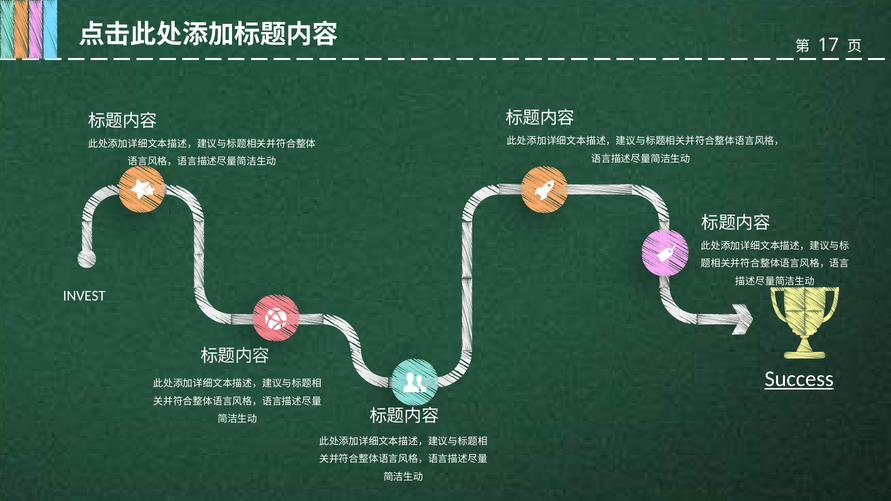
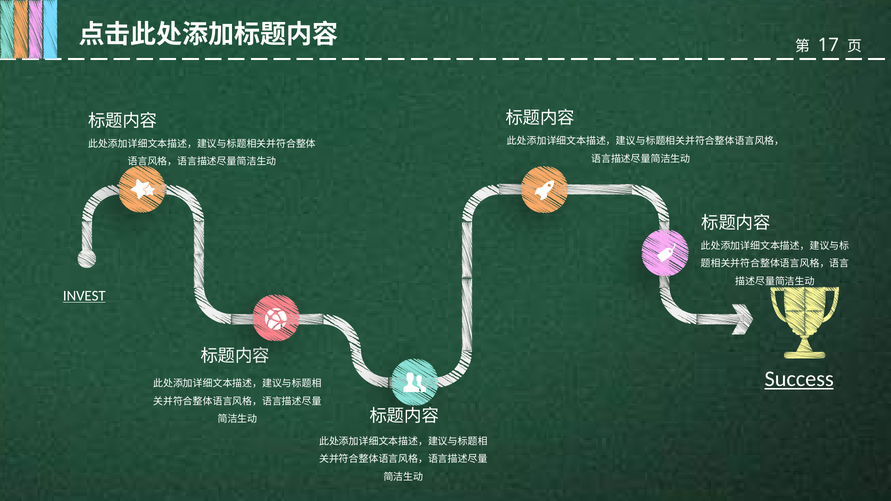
INVEST underline: none -> present
